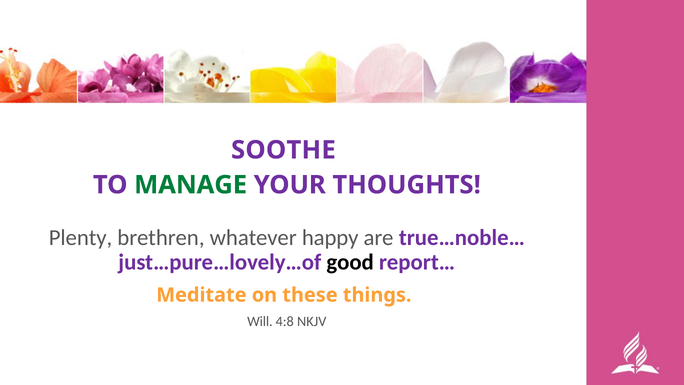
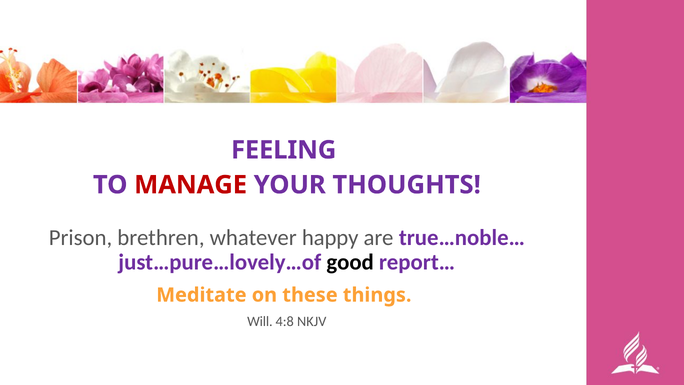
SOOTHE: SOOTHE -> FEELING
MANAGE colour: green -> red
Plenty: Plenty -> Prison
